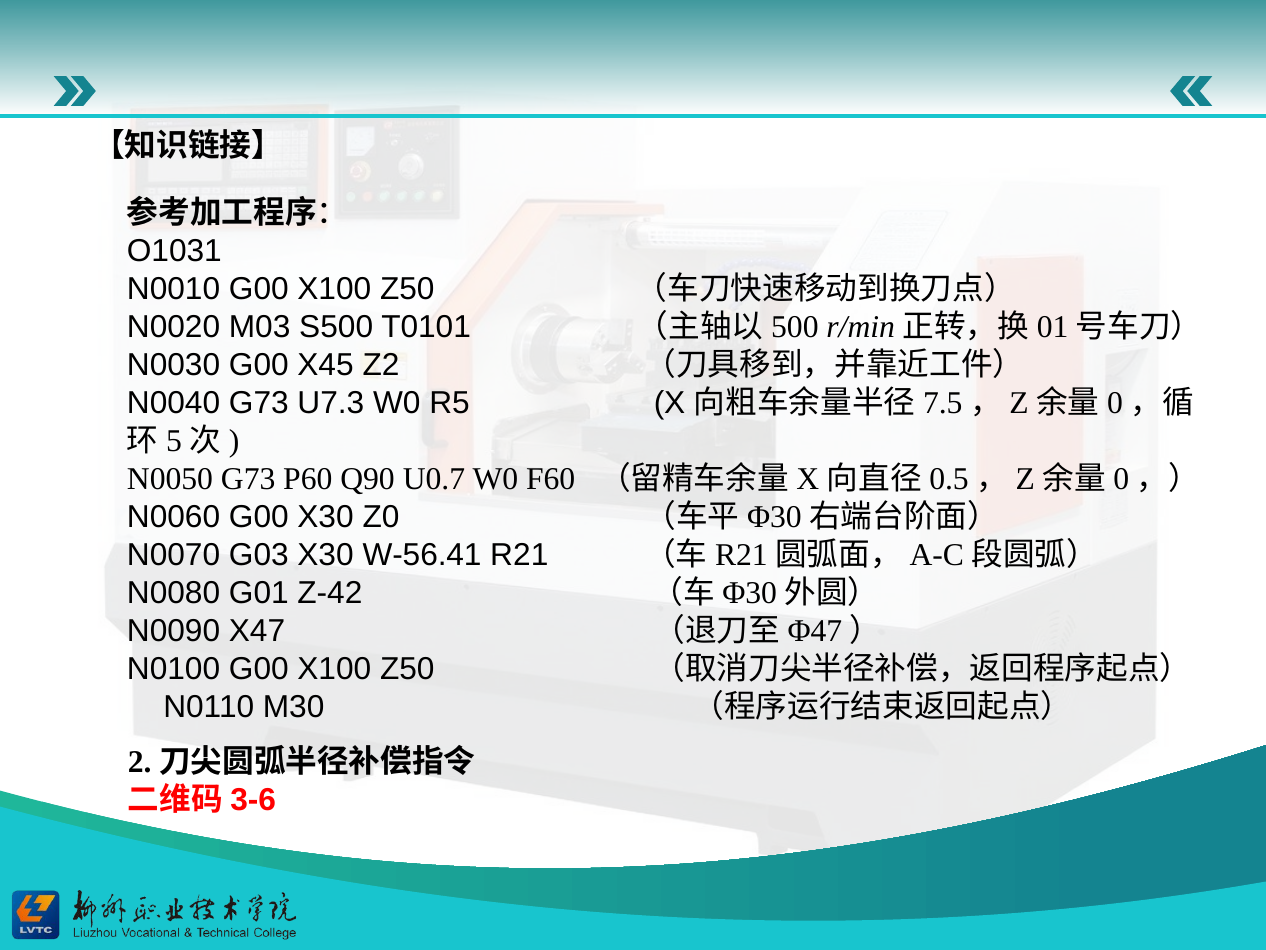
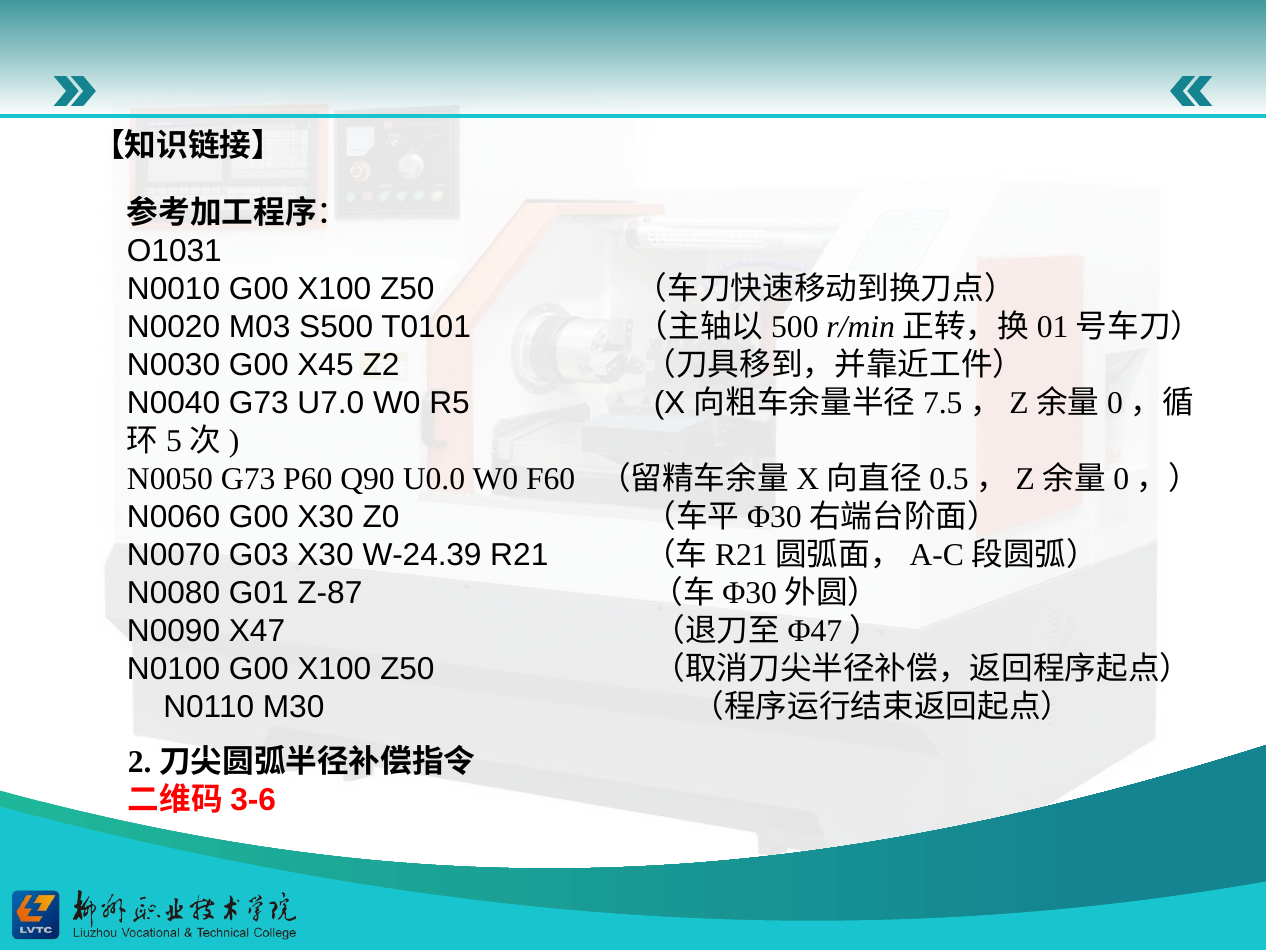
U7.3: U7.3 -> U7.0
U0.7: U0.7 -> U0.0
W-56.41: W-56.41 -> W-24.39
Z-42: Z-42 -> Z-87
